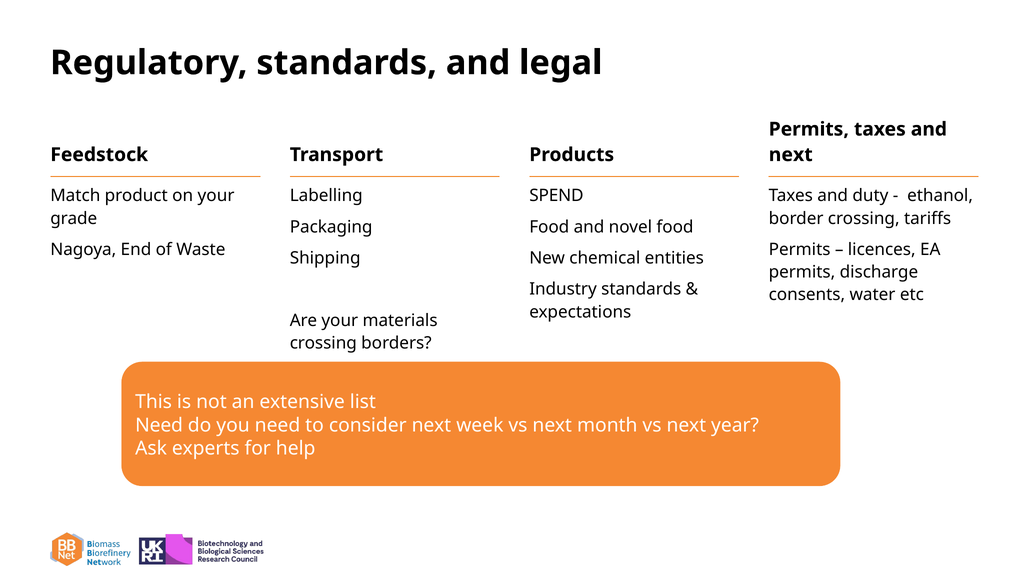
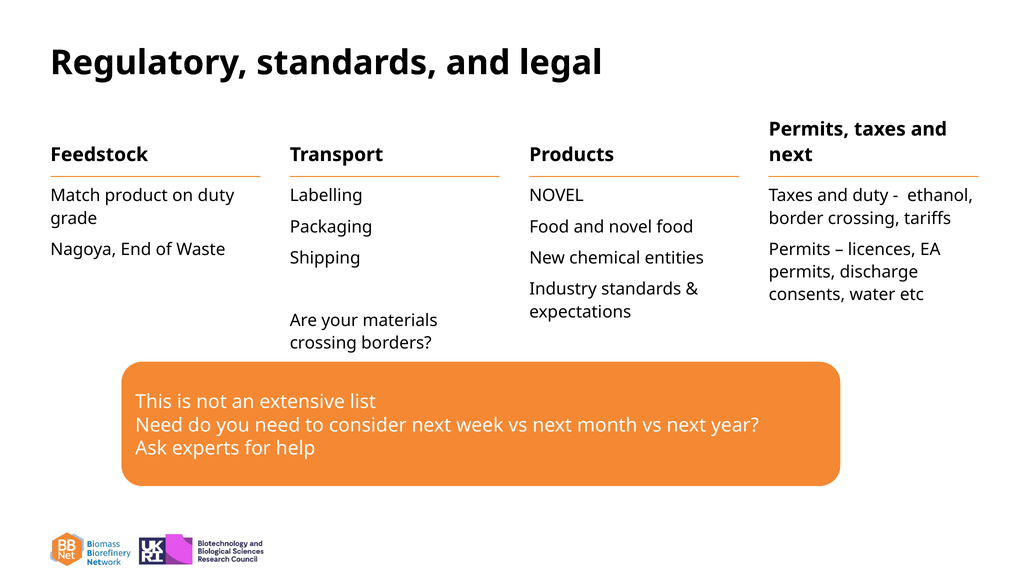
on your: your -> duty
SPEND at (556, 196): SPEND -> NOVEL
